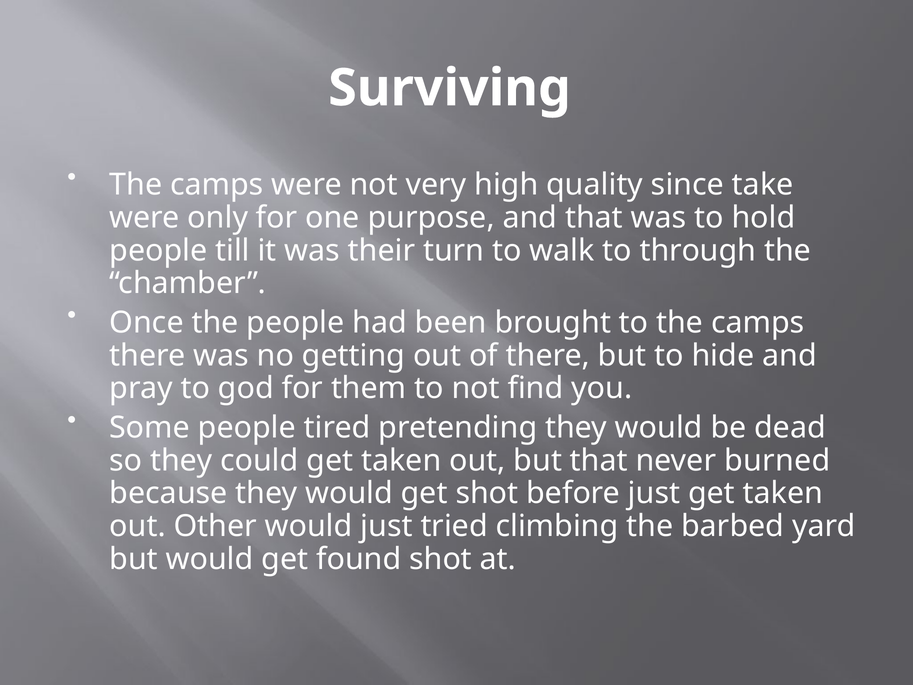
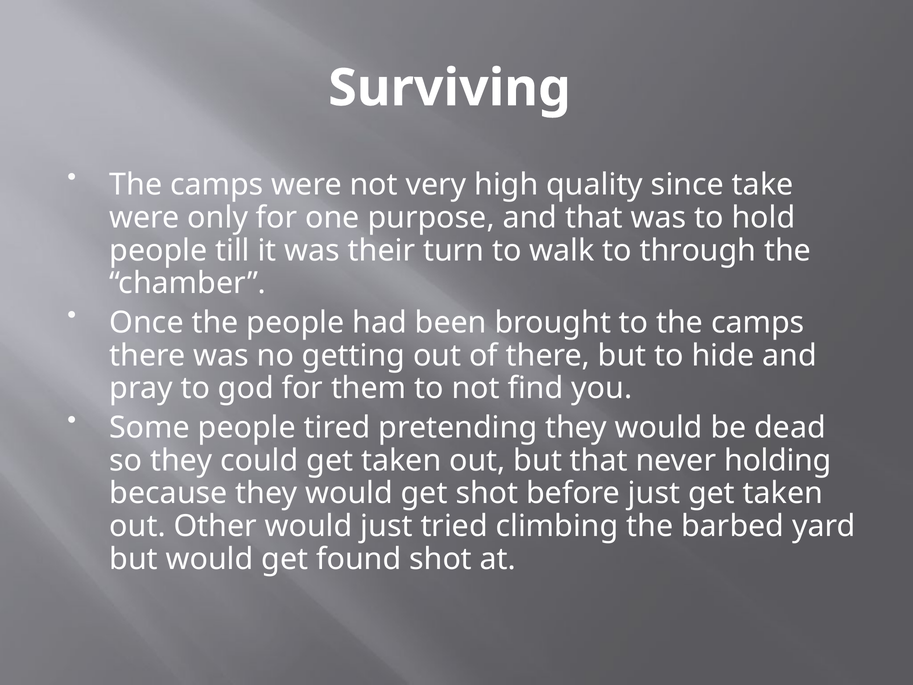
burned: burned -> holding
